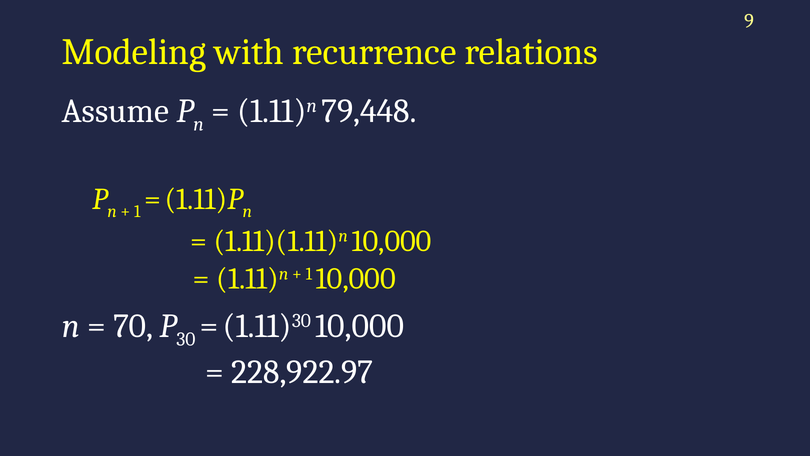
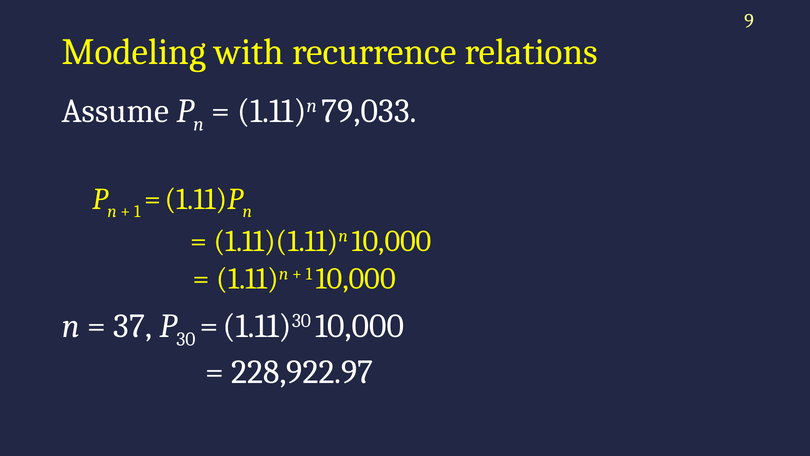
79,448: 79,448 -> 79,033
70: 70 -> 37
